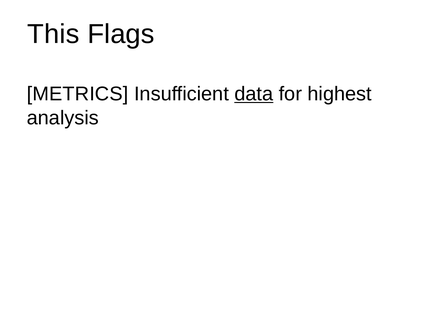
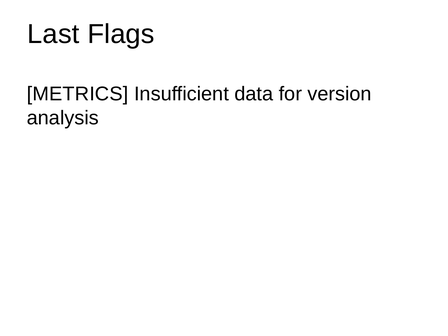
This: This -> Last
data underline: present -> none
highest: highest -> version
